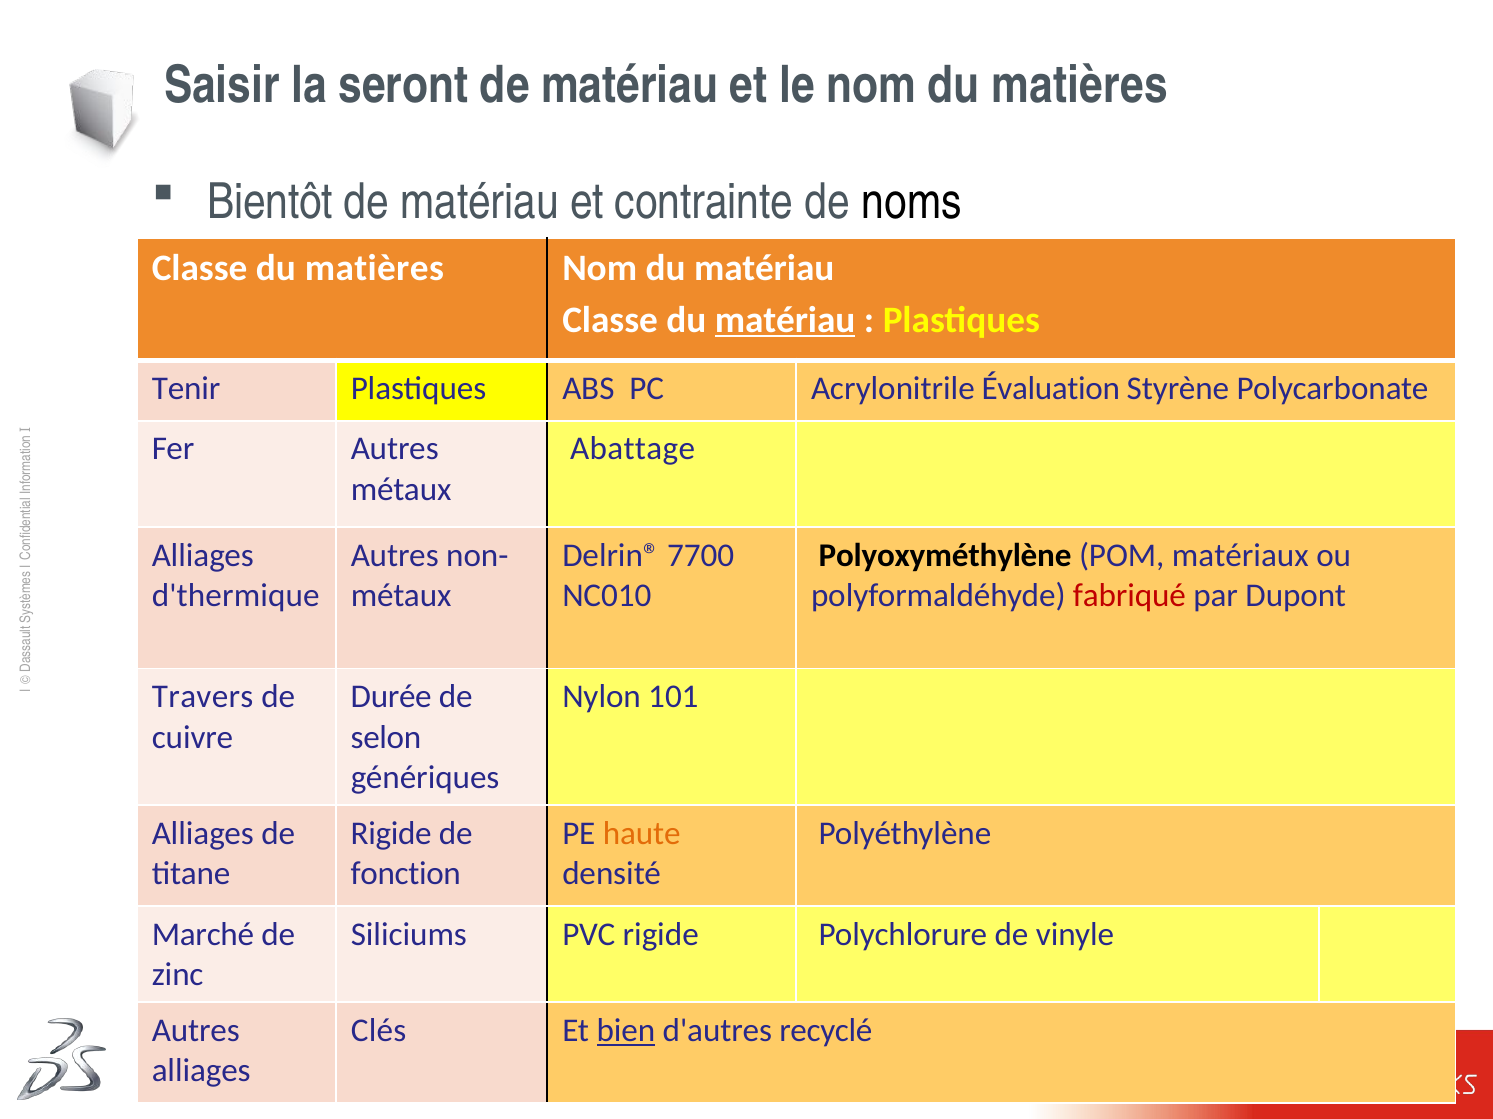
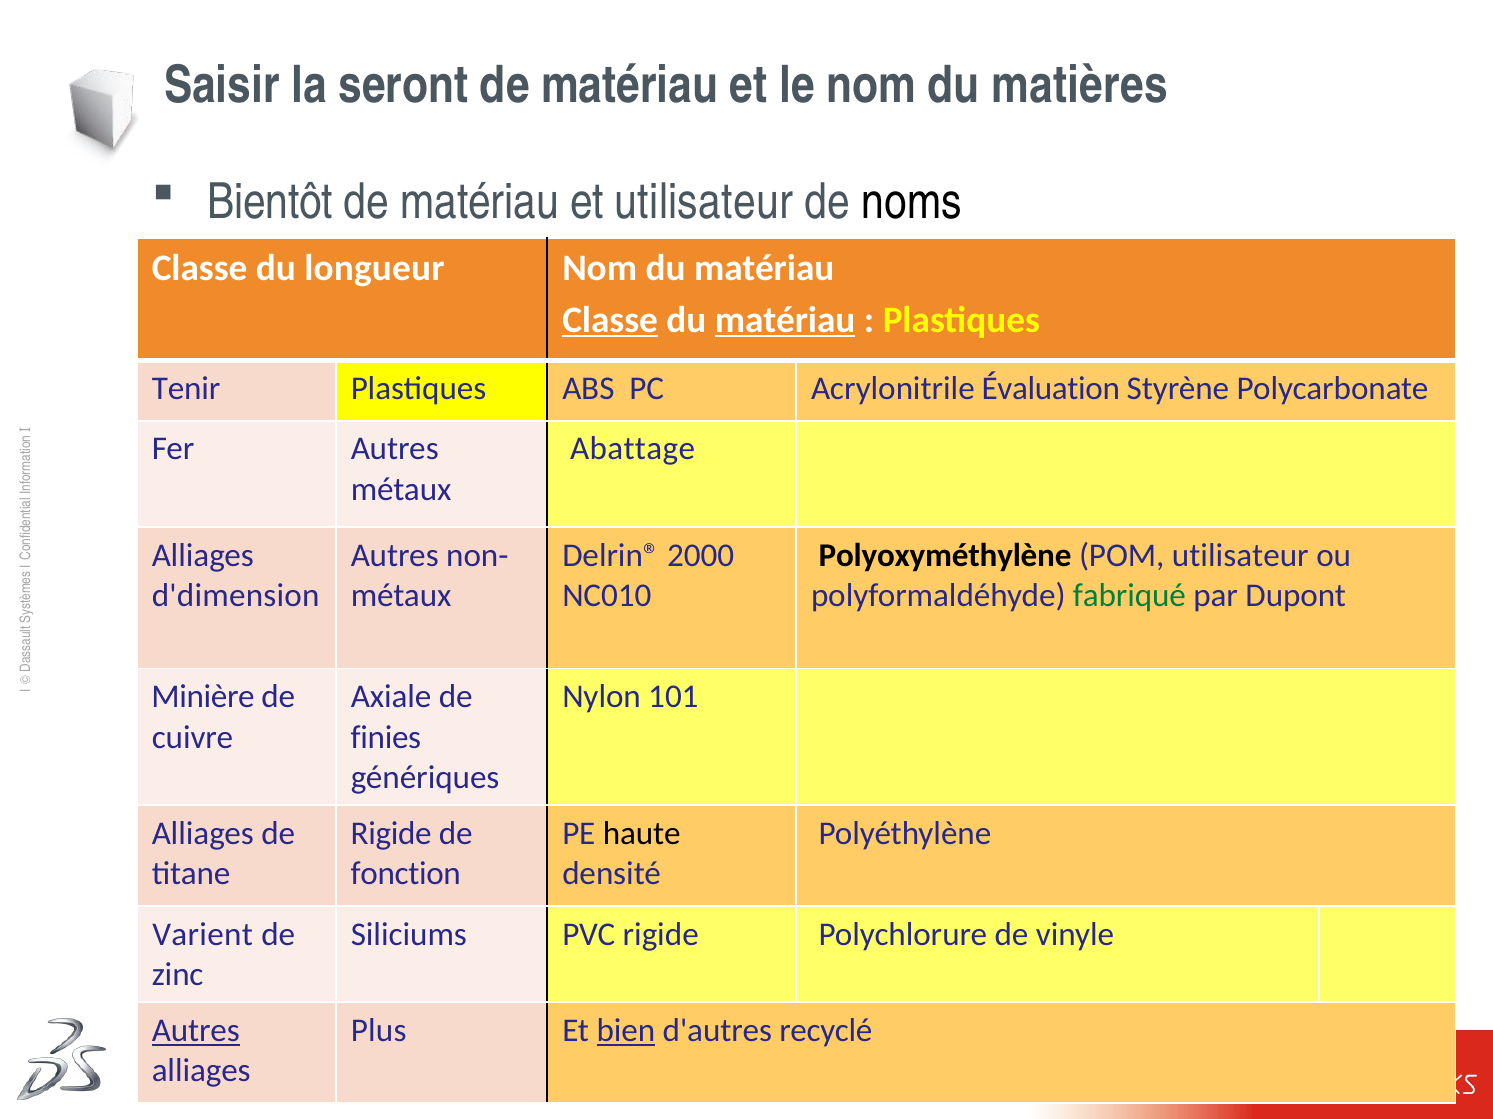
et contrainte: contrainte -> utilisateur
Classe du matières: matières -> longueur
Classe at (610, 320) underline: none -> present
7700: 7700 -> 2000
POM matériaux: matériaux -> utilisateur
d'thermique: d'thermique -> d'dimension
fabriqué colour: red -> green
Travers: Travers -> Minière
Durée: Durée -> Axiale
selon: selon -> finies
haute colour: orange -> black
Marché: Marché -> Varient
Autres at (196, 1031) underline: none -> present
Clés: Clés -> Plus
